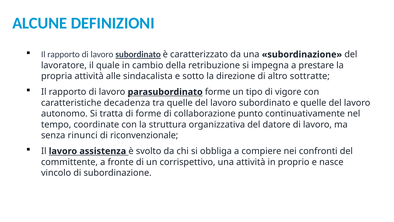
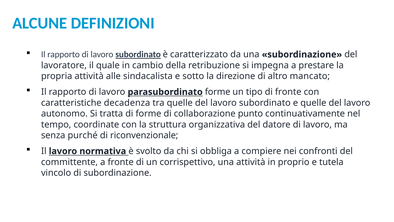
sottratte: sottratte -> mancato
di vigore: vigore -> fronte
rinunci: rinunci -> purché
assistenza: assistenza -> normativa
nasce: nasce -> tutela
